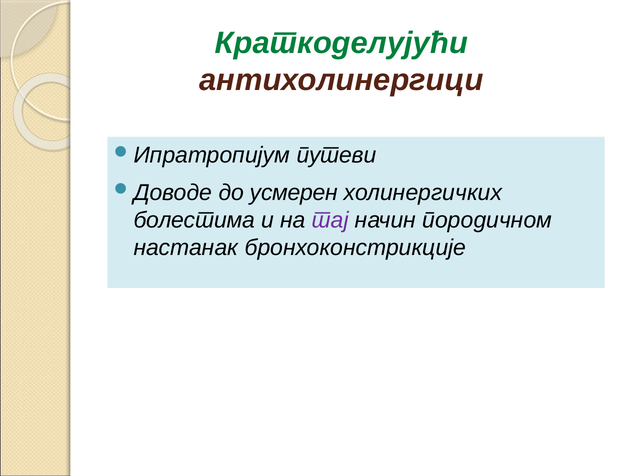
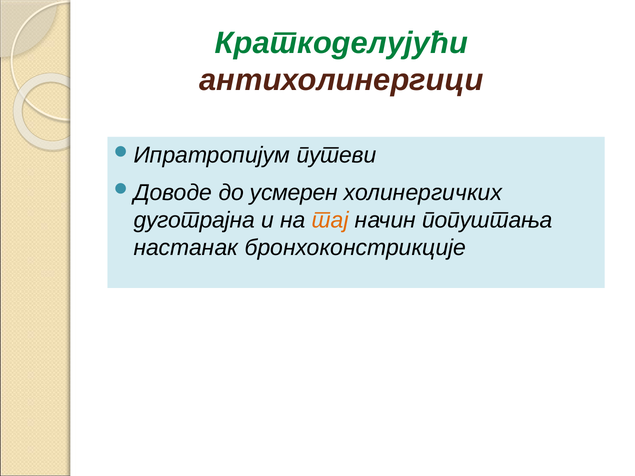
болестима: болестима -> дуготрајна
тај colour: purple -> orange
породичном: породичном -> попуштања
